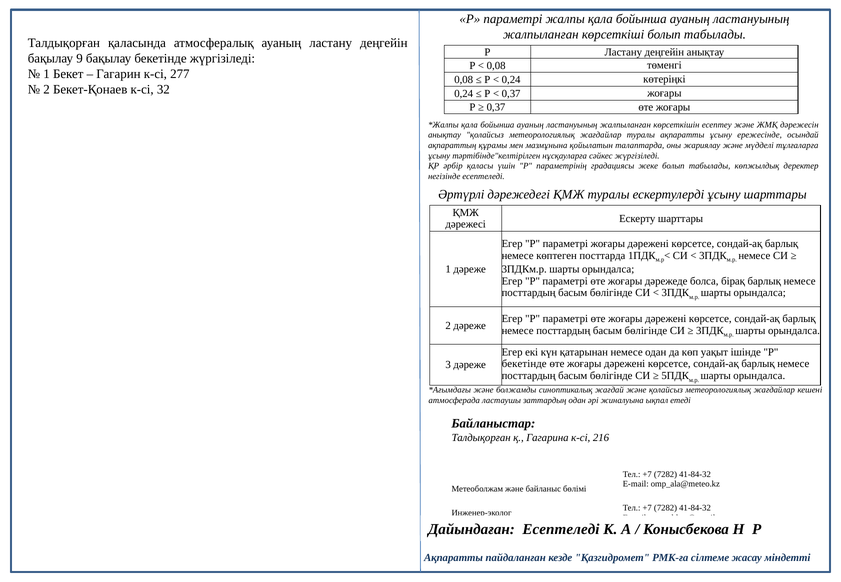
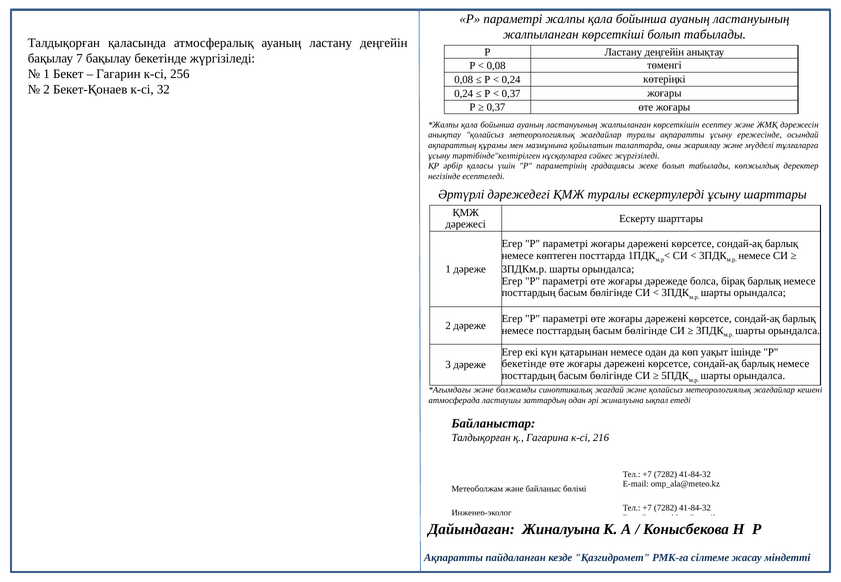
9: 9 -> 7
277: 277 -> 256
Дайындаған Есептеледі: Есептеледі -> Жиналуына
